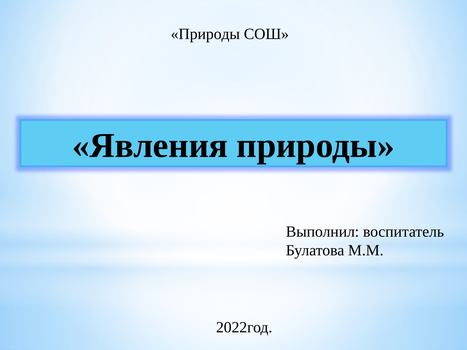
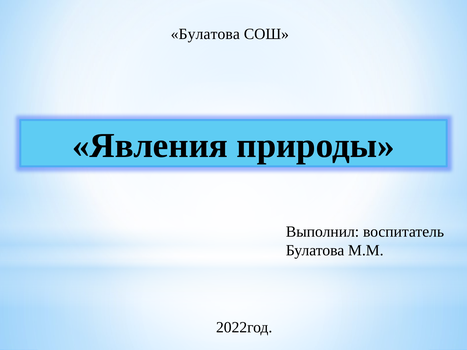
Природы at (205, 34): Природы -> Булатова
